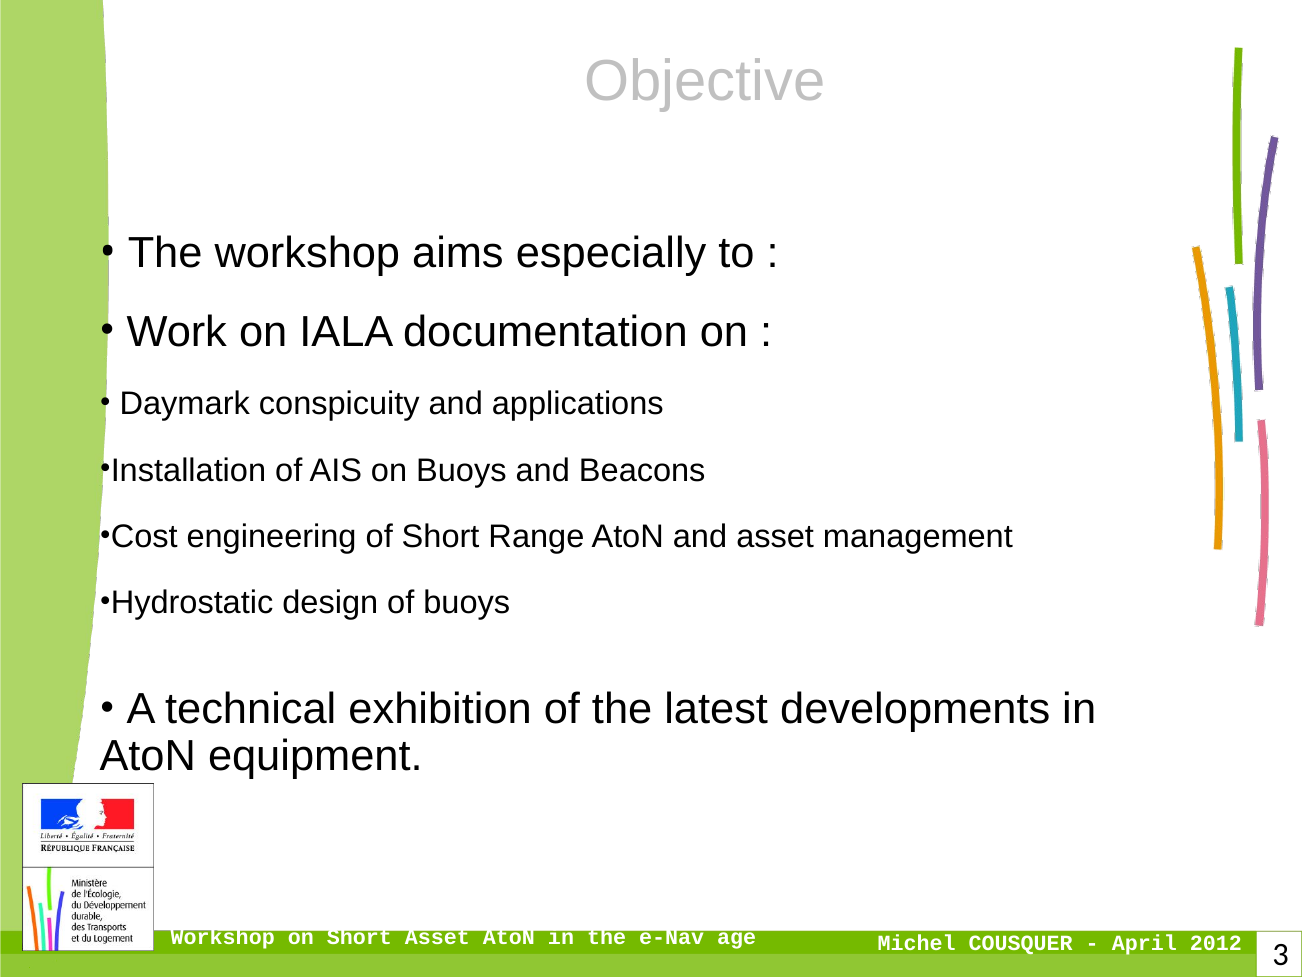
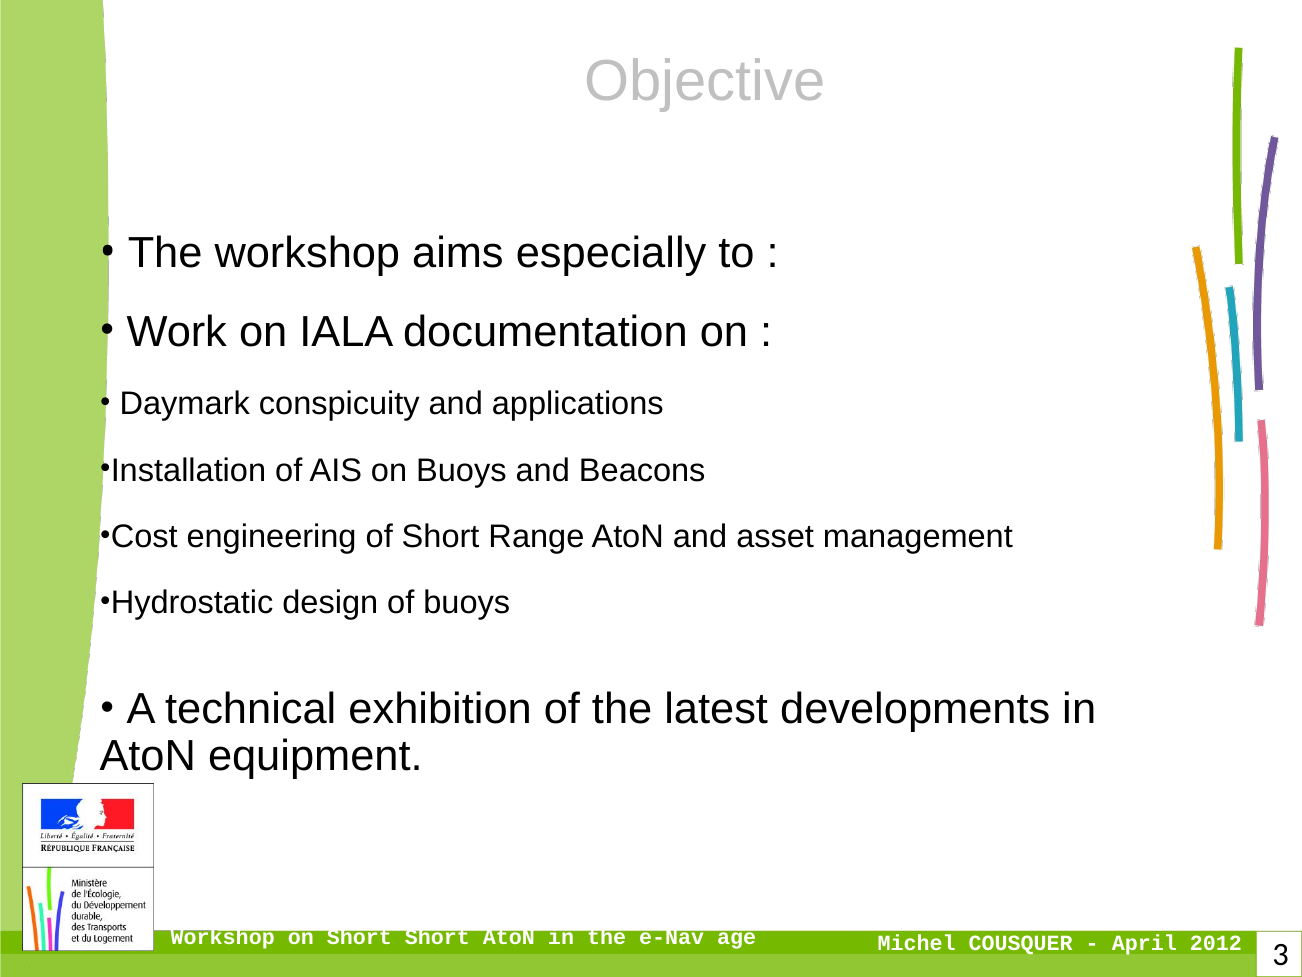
Short Asset: Asset -> Short
